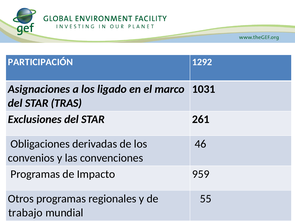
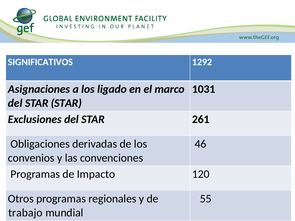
PARTICIPACIÓN: PARTICIPACIÓN -> SIGNIFICATIVOS
STAR TRAS: TRAS -> STAR
959: 959 -> 120
